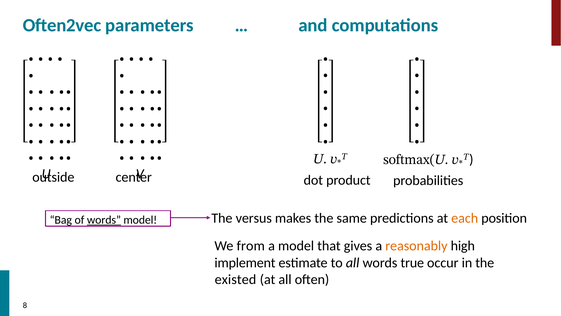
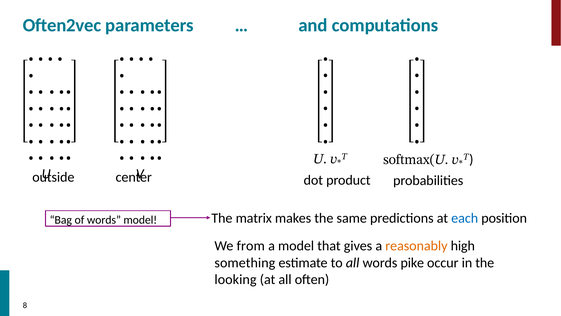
versus: versus -> matrix
each colour: orange -> blue
words at (104, 220) underline: present -> none
implement: implement -> something
true: true -> pike
existed: existed -> looking
